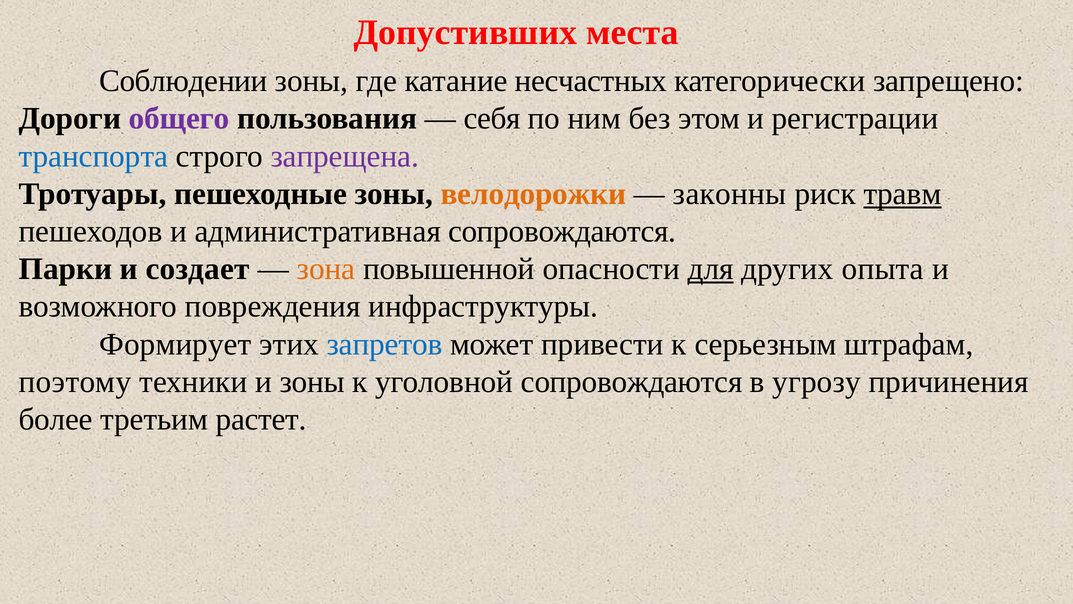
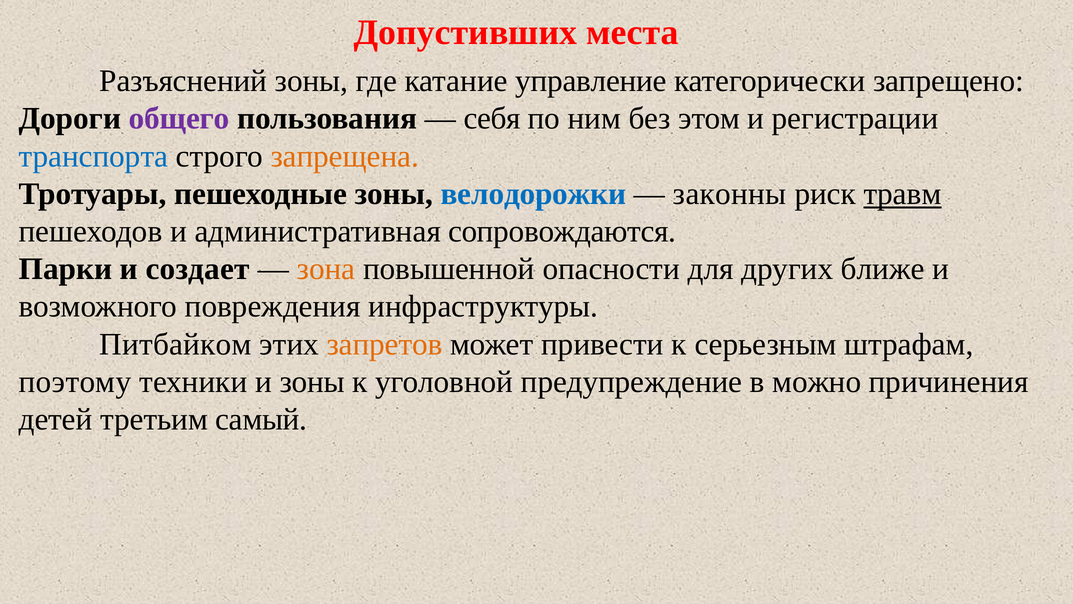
Соблюдении: Соблюдении -> Разъяснений
несчастных: несчастных -> управление
запрещена colour: purple -> orange
велодорожки colour: orange -> blue
для underline: present -> none
опыта: опыта -> ближе
Формирует: Формирует -> Питбайком
запретов colour: blue -> orange
уголовной сопровождаются: сопровождаются -> предупреждение
угрозу: угрозу -> можно
более: более -> детей
растет: растет -> самый
